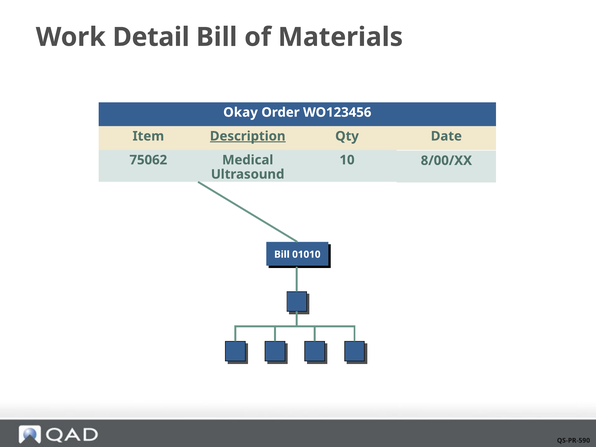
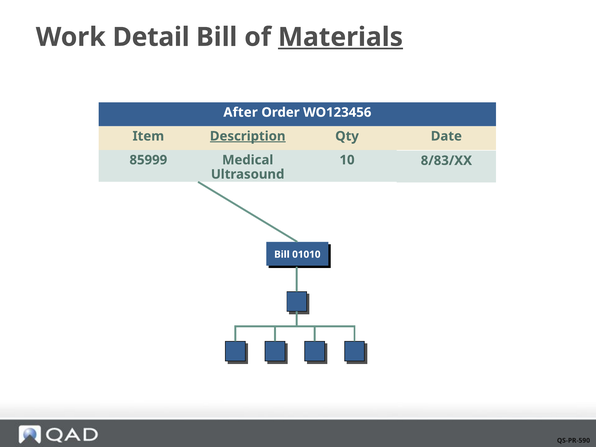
Materials underline: none -> present
Okay: Okay -> After
75062: 75062 -> 85999
8/00/XX: 8/00/XX -> 8/83/XX
